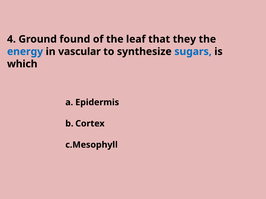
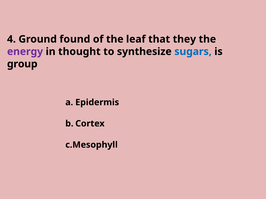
energy colour: blue -> purple
vascular: vascular -> thought
which: which -> group
